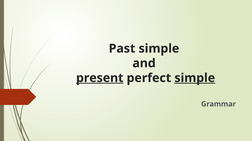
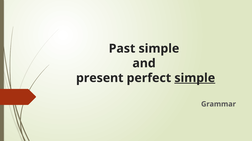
present underline: present -> none
